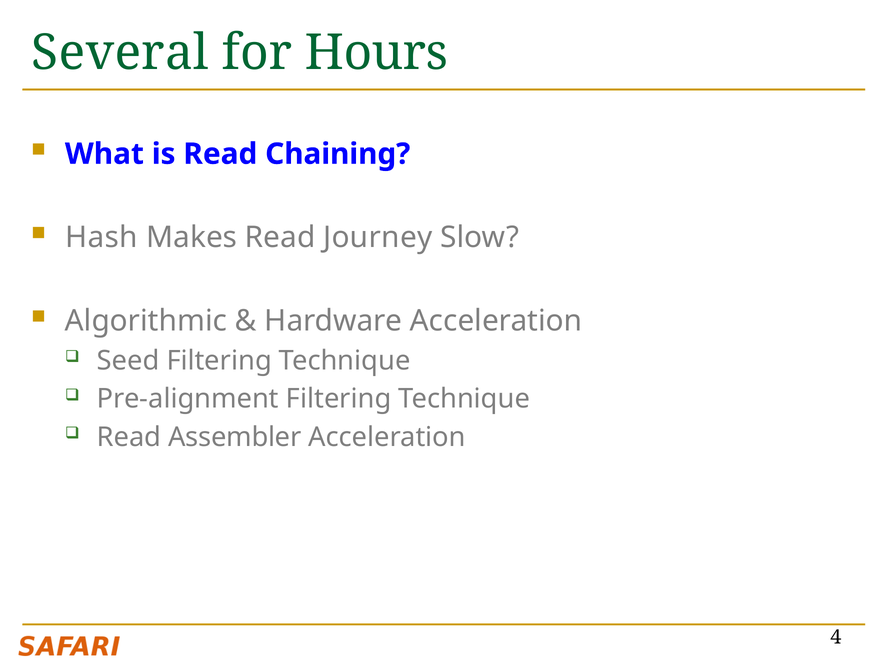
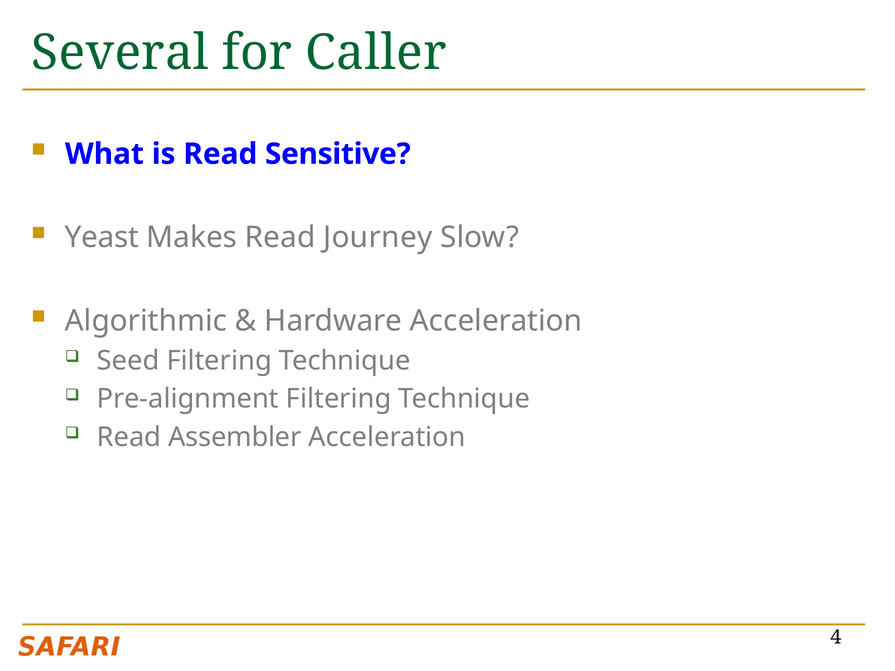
Hours: Hours -> Caller
Chaining: Chaining -> Sensitive
Hash: Hash -> Yeast
